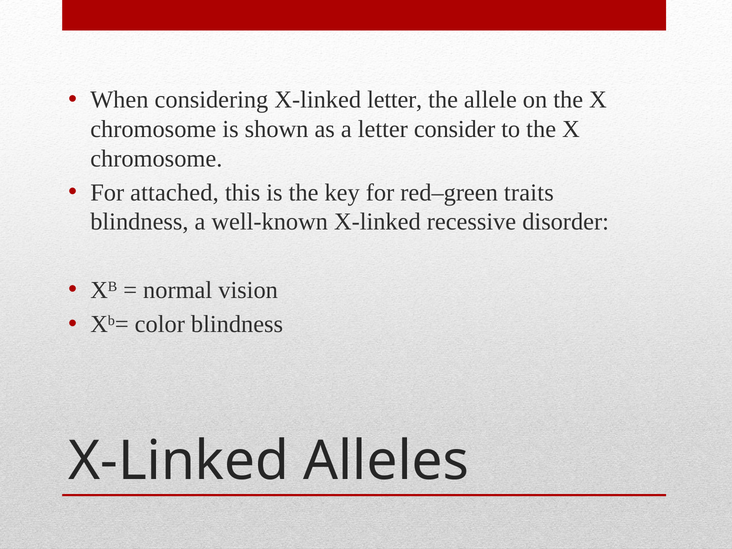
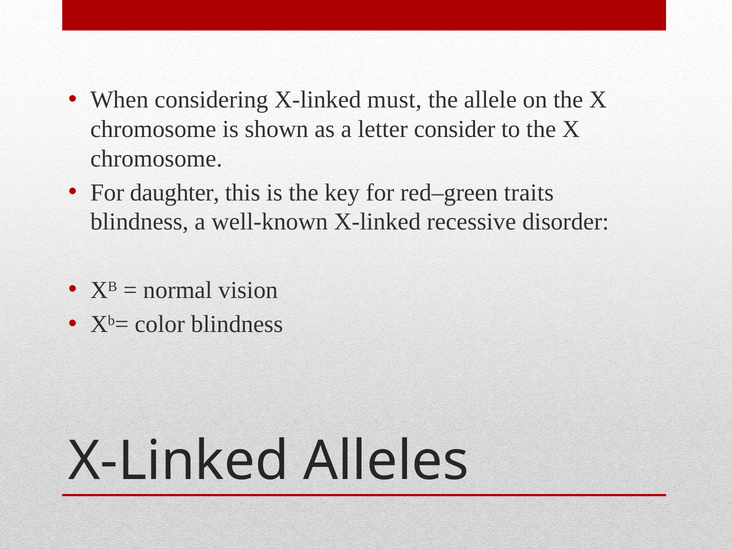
X-linked letter: letter -> must
attached: attached -> daughter
